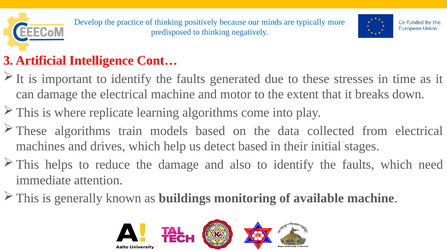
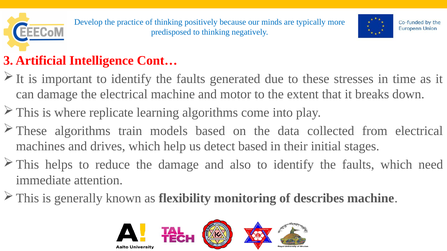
buildings: buildings -> flexibility
available: available -> describes
